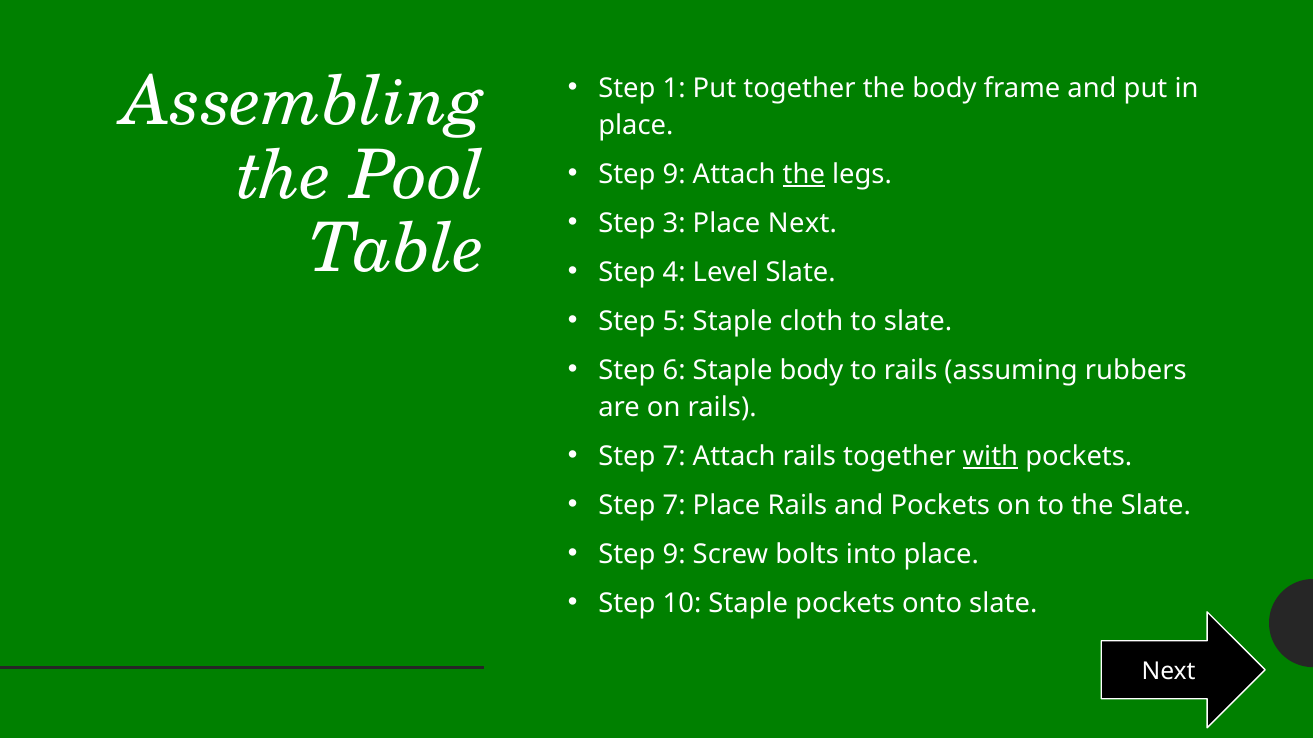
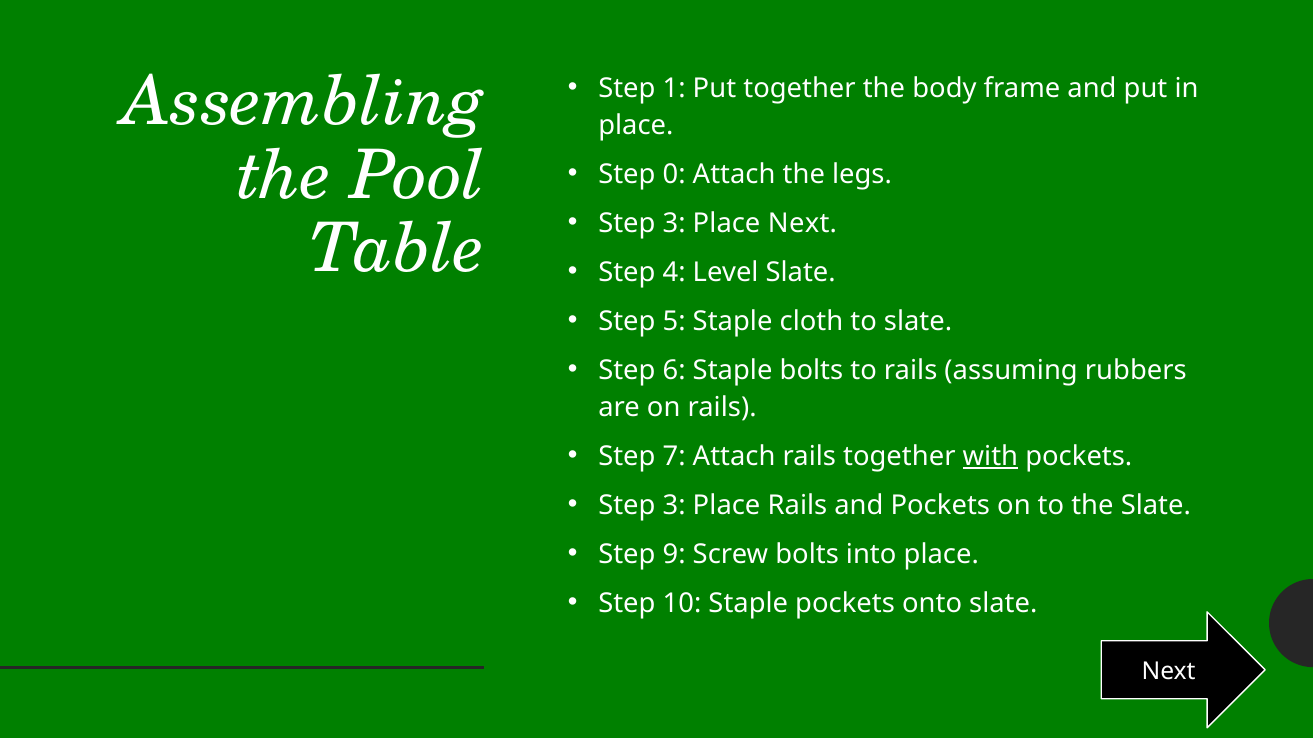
9 at (674, 174): 9 -> 0
the at (804, 174) underline: present -> none
Staple body: body -> bolts
7 at (674, 506): 7 -> 3
